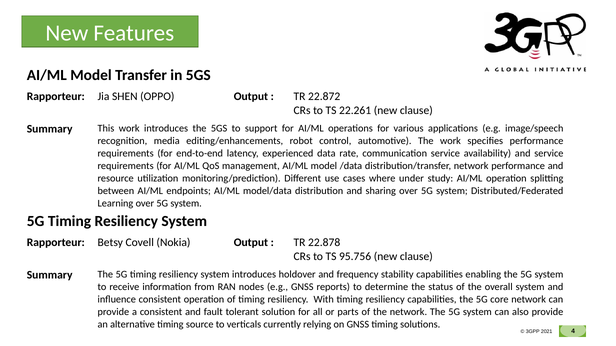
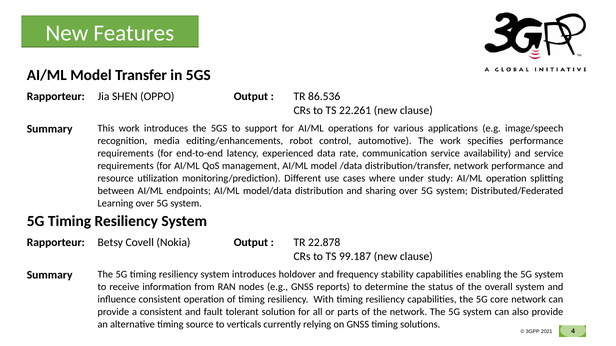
22.872: 22.872 -> 86.536
95.756: 95.756 -> 99.187
